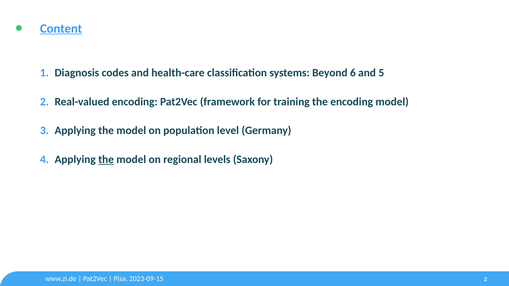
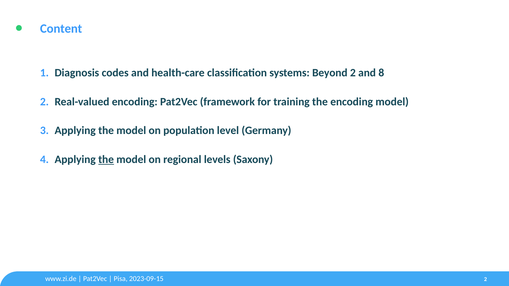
Content underline: present -> none
Beyond 6: 6 -> 2
5: 5 -> 8
